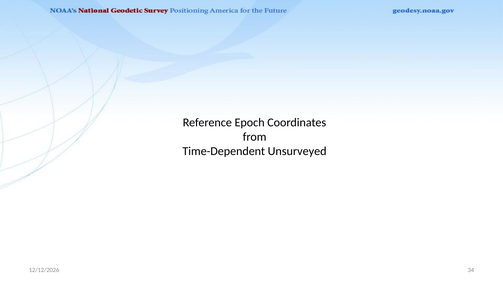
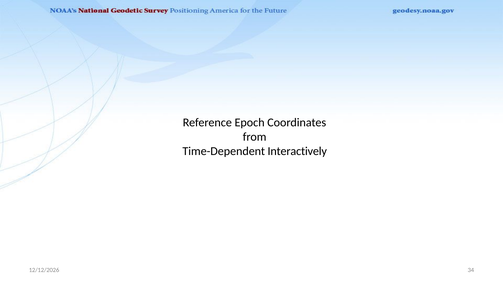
Unsurveyed: Unsurveyed -> Interactively
